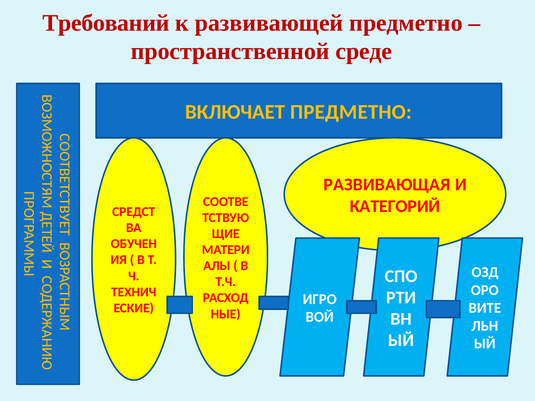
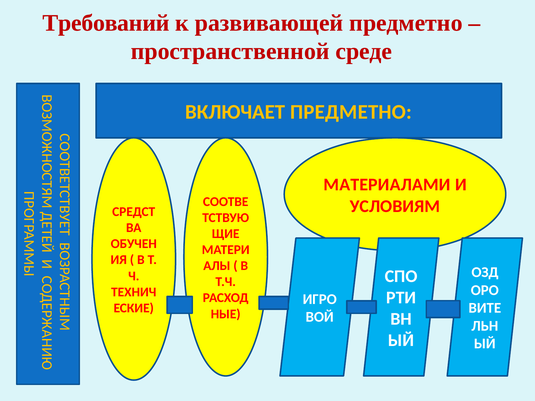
РАЗВИВАЮЩАЯ: РАЗВИВАЮЩАЯ -> МАТЕРИАЛАМИ
КАТЕГОРИЙ: КАТЕГОРИЙ -> УСЛОВИЯМ
